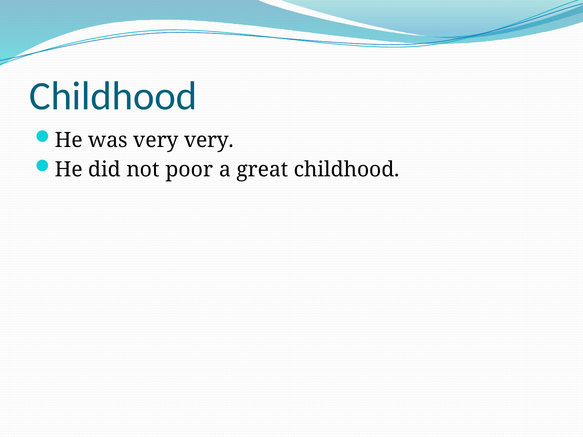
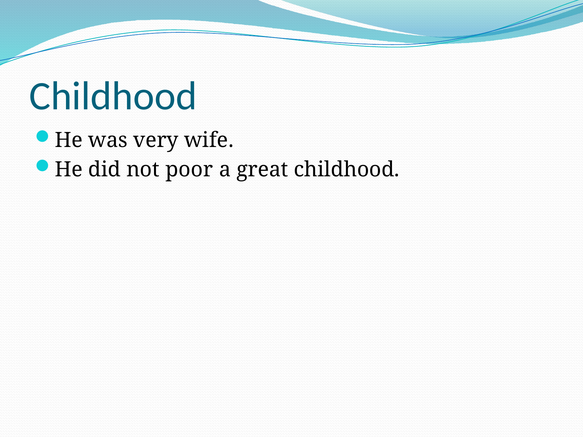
very very: very -> wife
